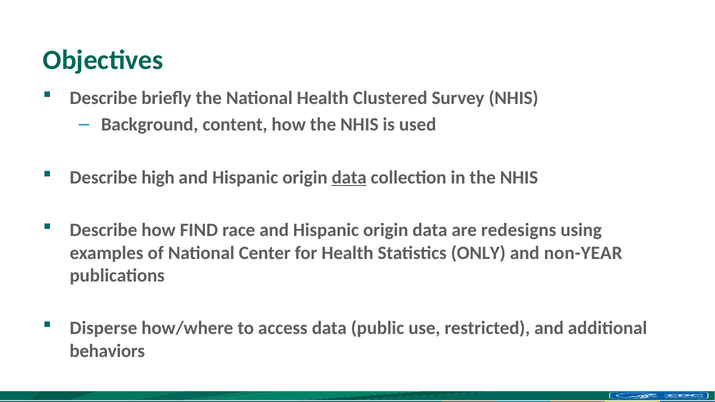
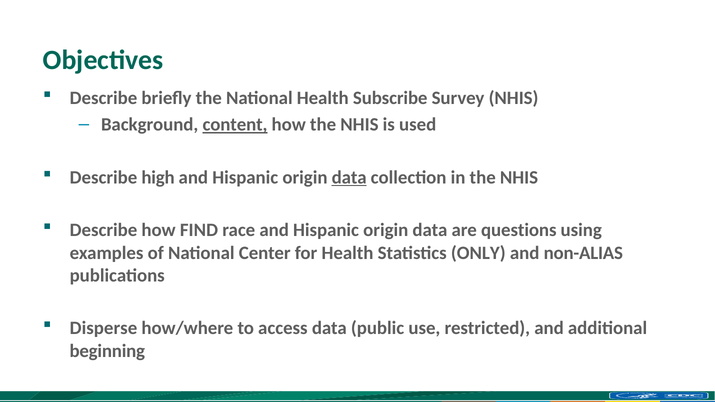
Clustered: Clustered -> Subscribe
content underline: none -> present
redesigns: redesigns -> questions
non-YEAR: non-YEAR -> non-ALIAS
behaviors: behaviors -> beginning
